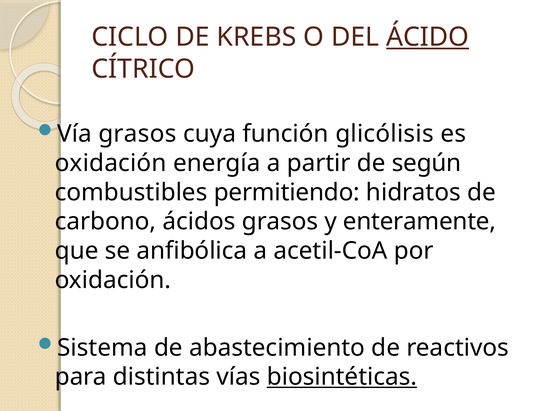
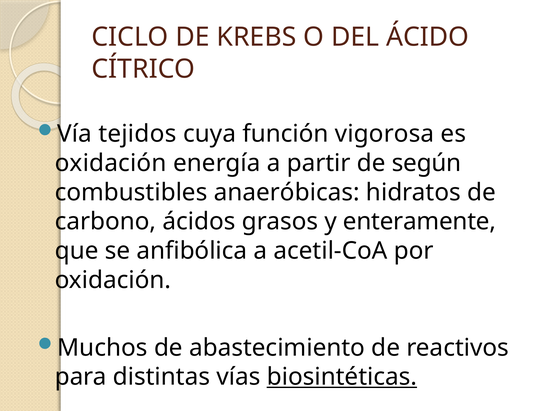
ÁCIDO underline: present -> none
Vía grasos: grasos -> tejidos
glicólisis: glicólisis -> vigorosa
permitiendo: permitiendo -> anaeróbicas
Sistema: Sistema -> Muchos
